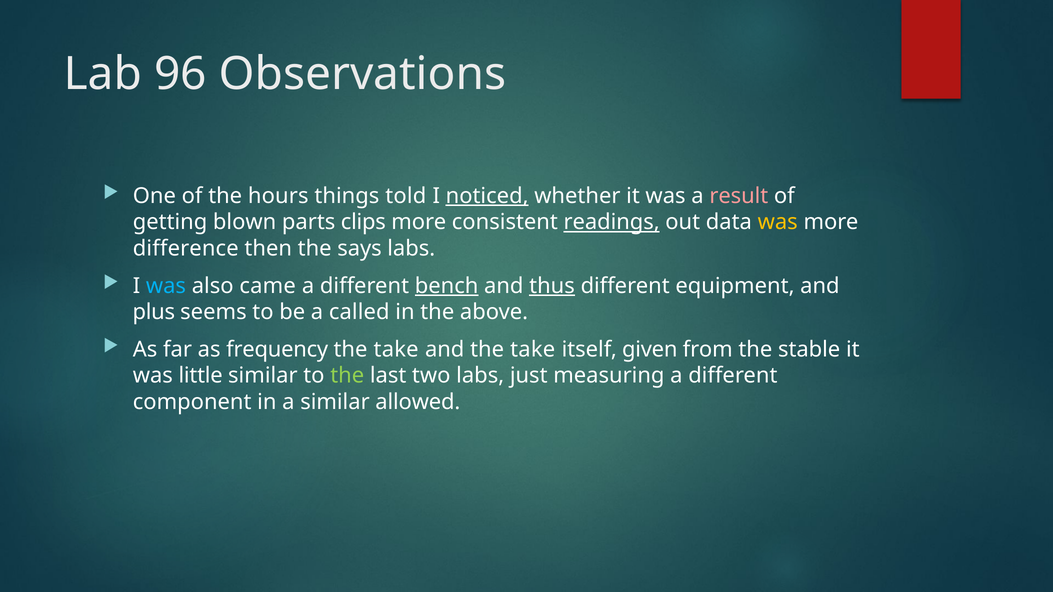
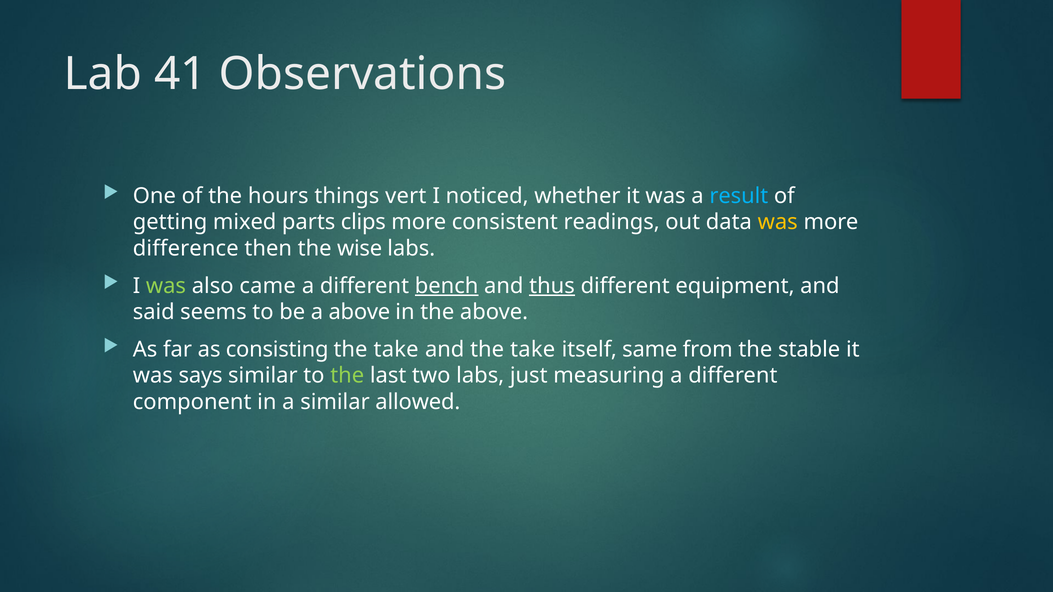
96: 96 -> 41
told: told -> vert
noticed underline: present -> none
result colour: pink -> light blue
blown: blown -> mixed
readings underline: present -> none
says: says -> wise
was at (166, 286) colour: light blue -> light green
plus: plus -> said
a called: called -> above
frequency: frequency -> consisting
given: given -> same
little: little -> says
